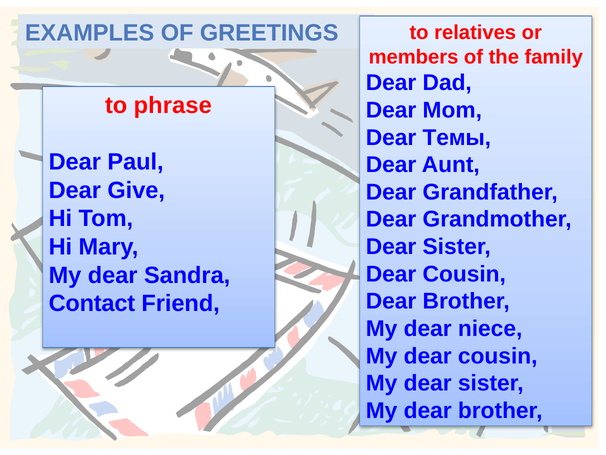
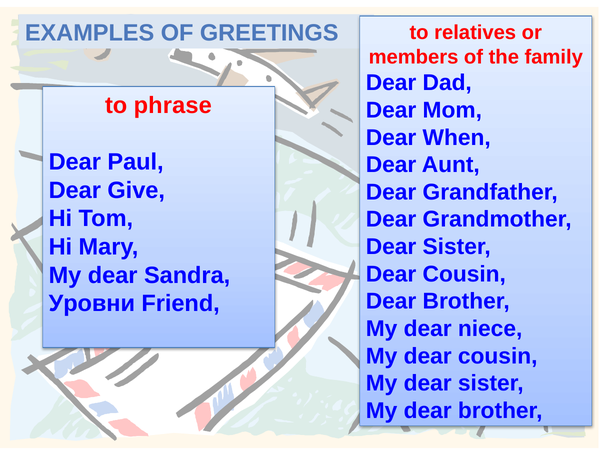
Темы: Темы -> When
Contact: Contact -> Уровни
